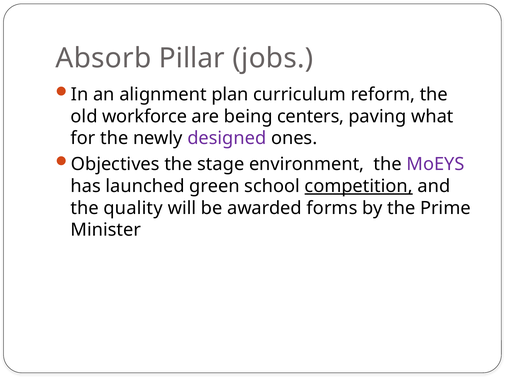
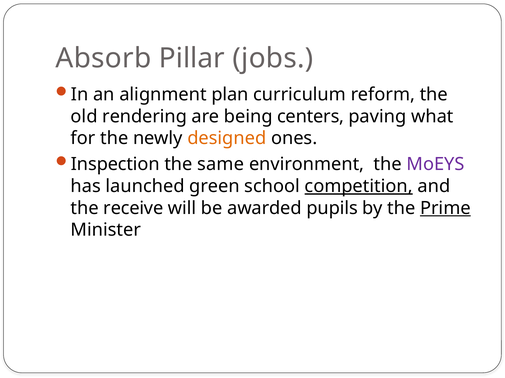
workforce: workforce -> rendering
designed colour: purple -> orange
Objectives: Objectives -> Inspection
stage: stage -> same
quality: quality -> receive
forms: forms -> pupils
Prime underline: none -> present
